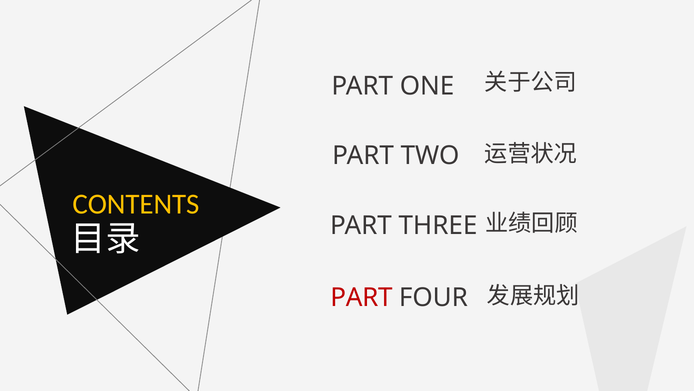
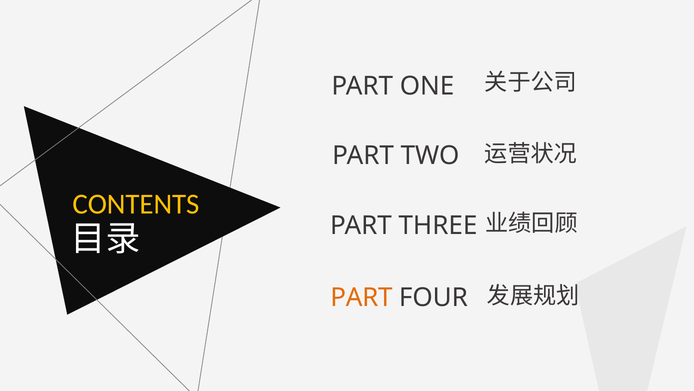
PART at (361, 297) colour: red -> orange
